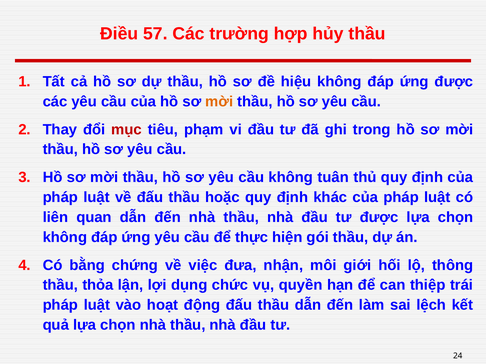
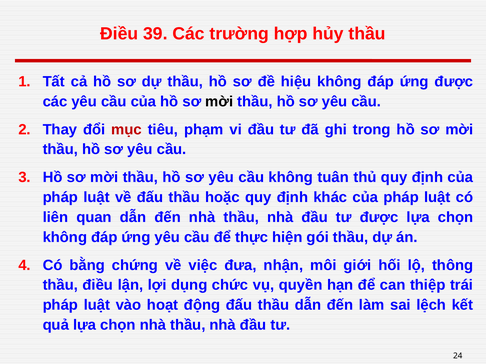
57: 57 -> 39
mời at (219, 102) colour: orange -> black
thầu thỏa: thỏa -> điều
